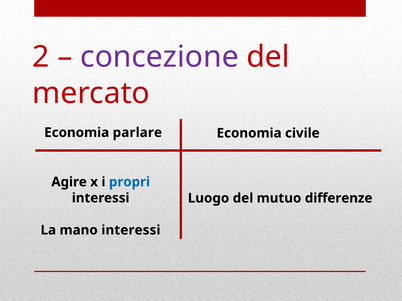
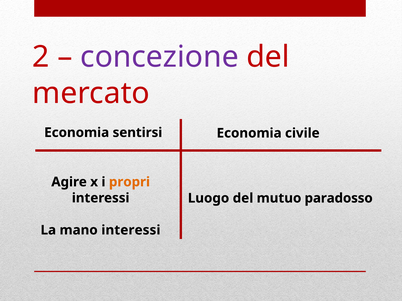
parlare: parlare -> sentirsi
propri colour: blue -> orange
differenze: differenze -> paradosso
